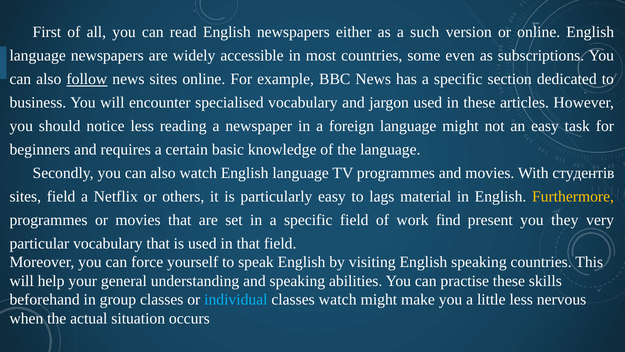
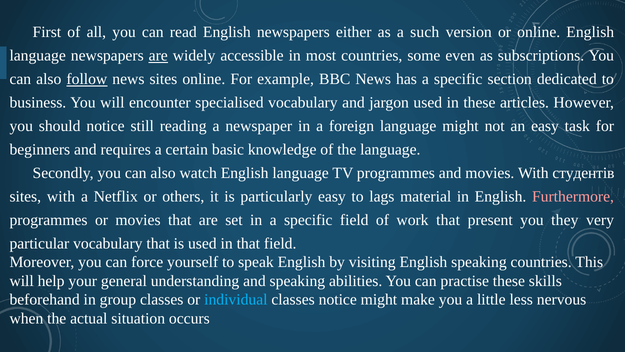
are at (158, 56) underline: none -> present
notice less: less -> still
sites field: field -> with
Furthermore colour: yellow -> pink
work find: find -> that
classes watch: watch -> notice
